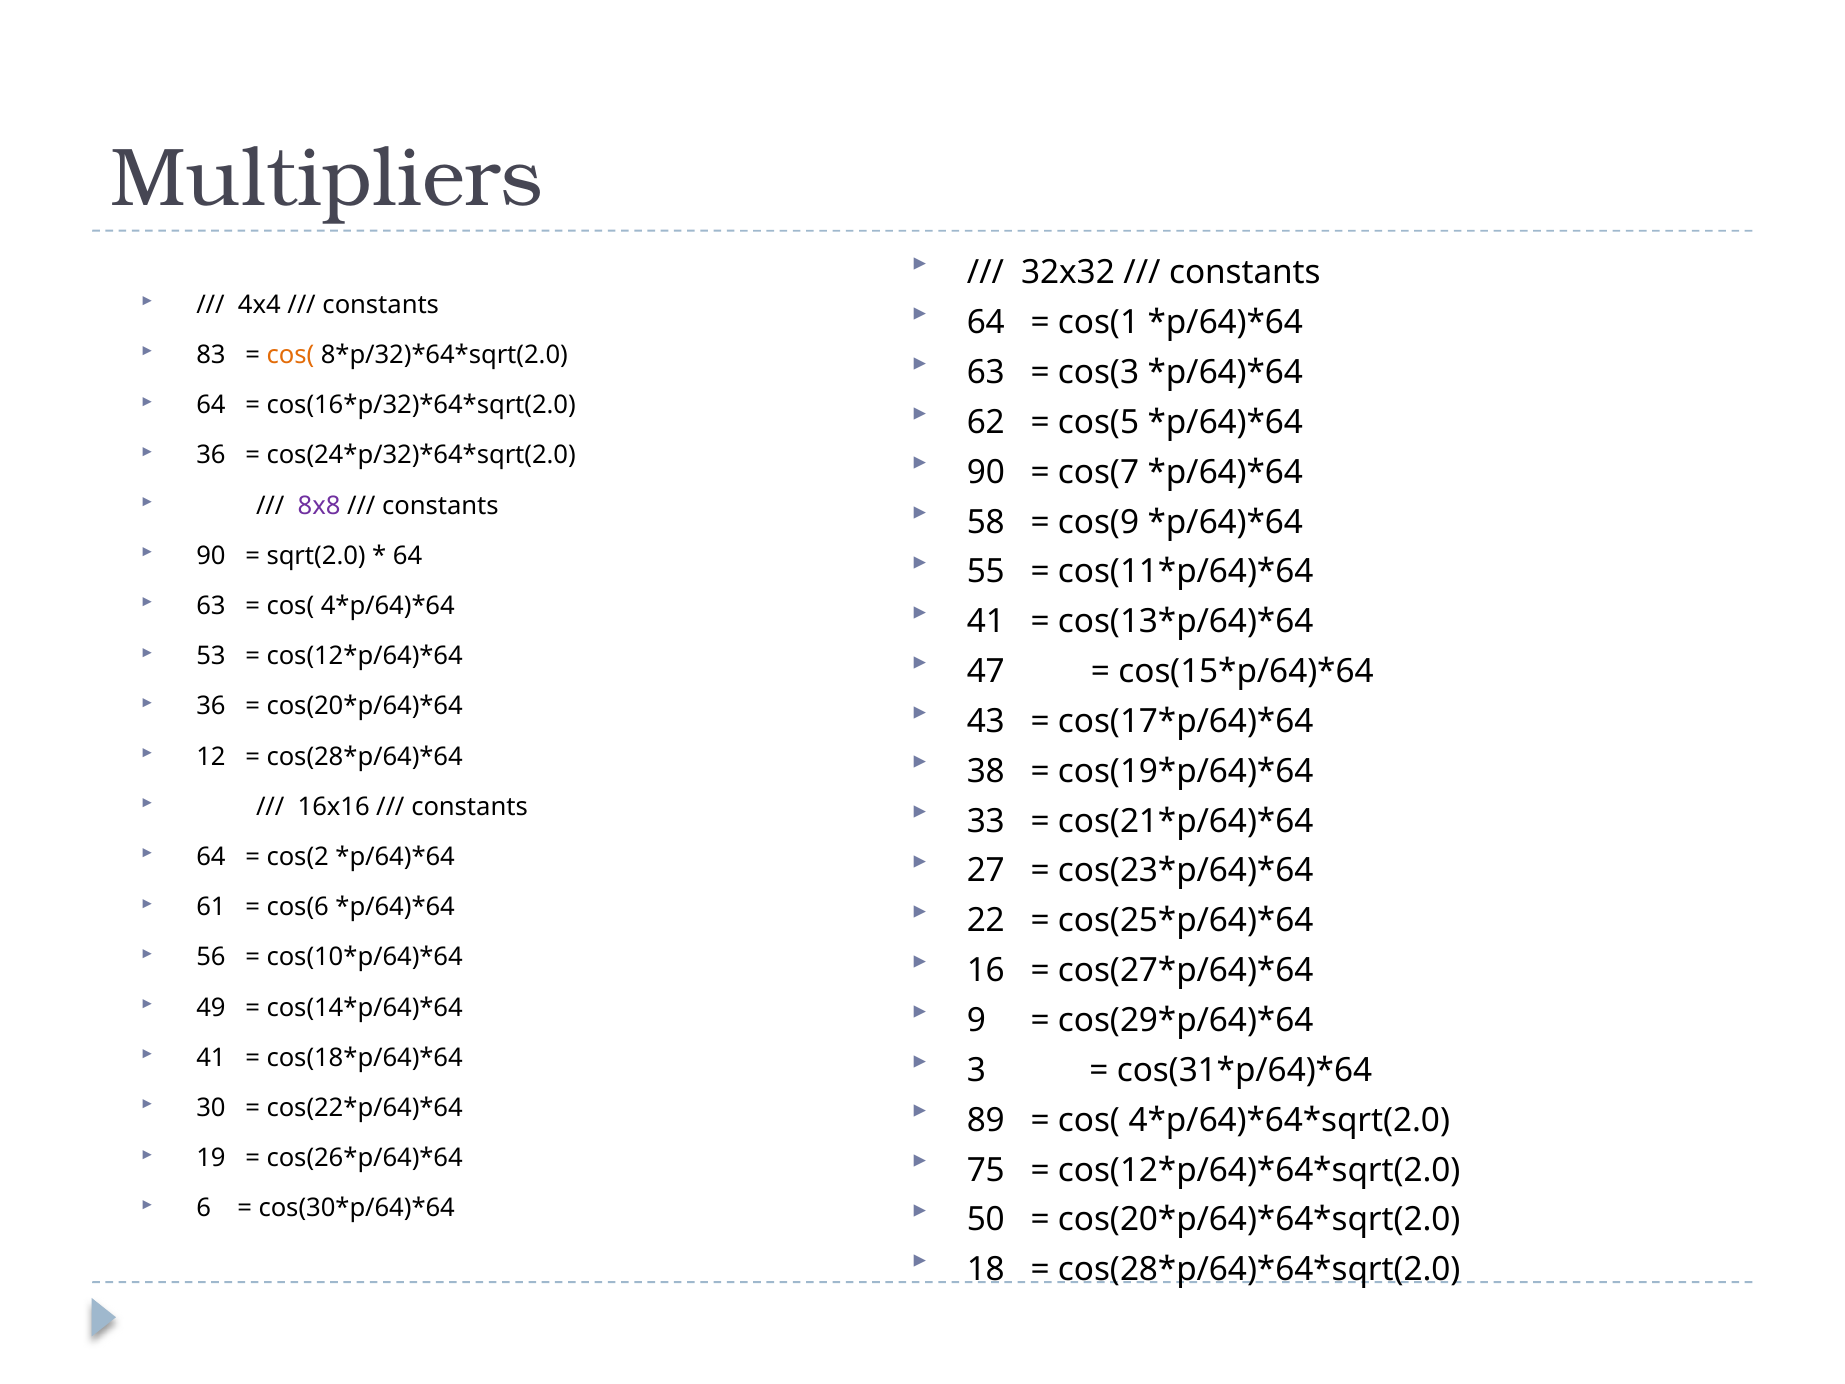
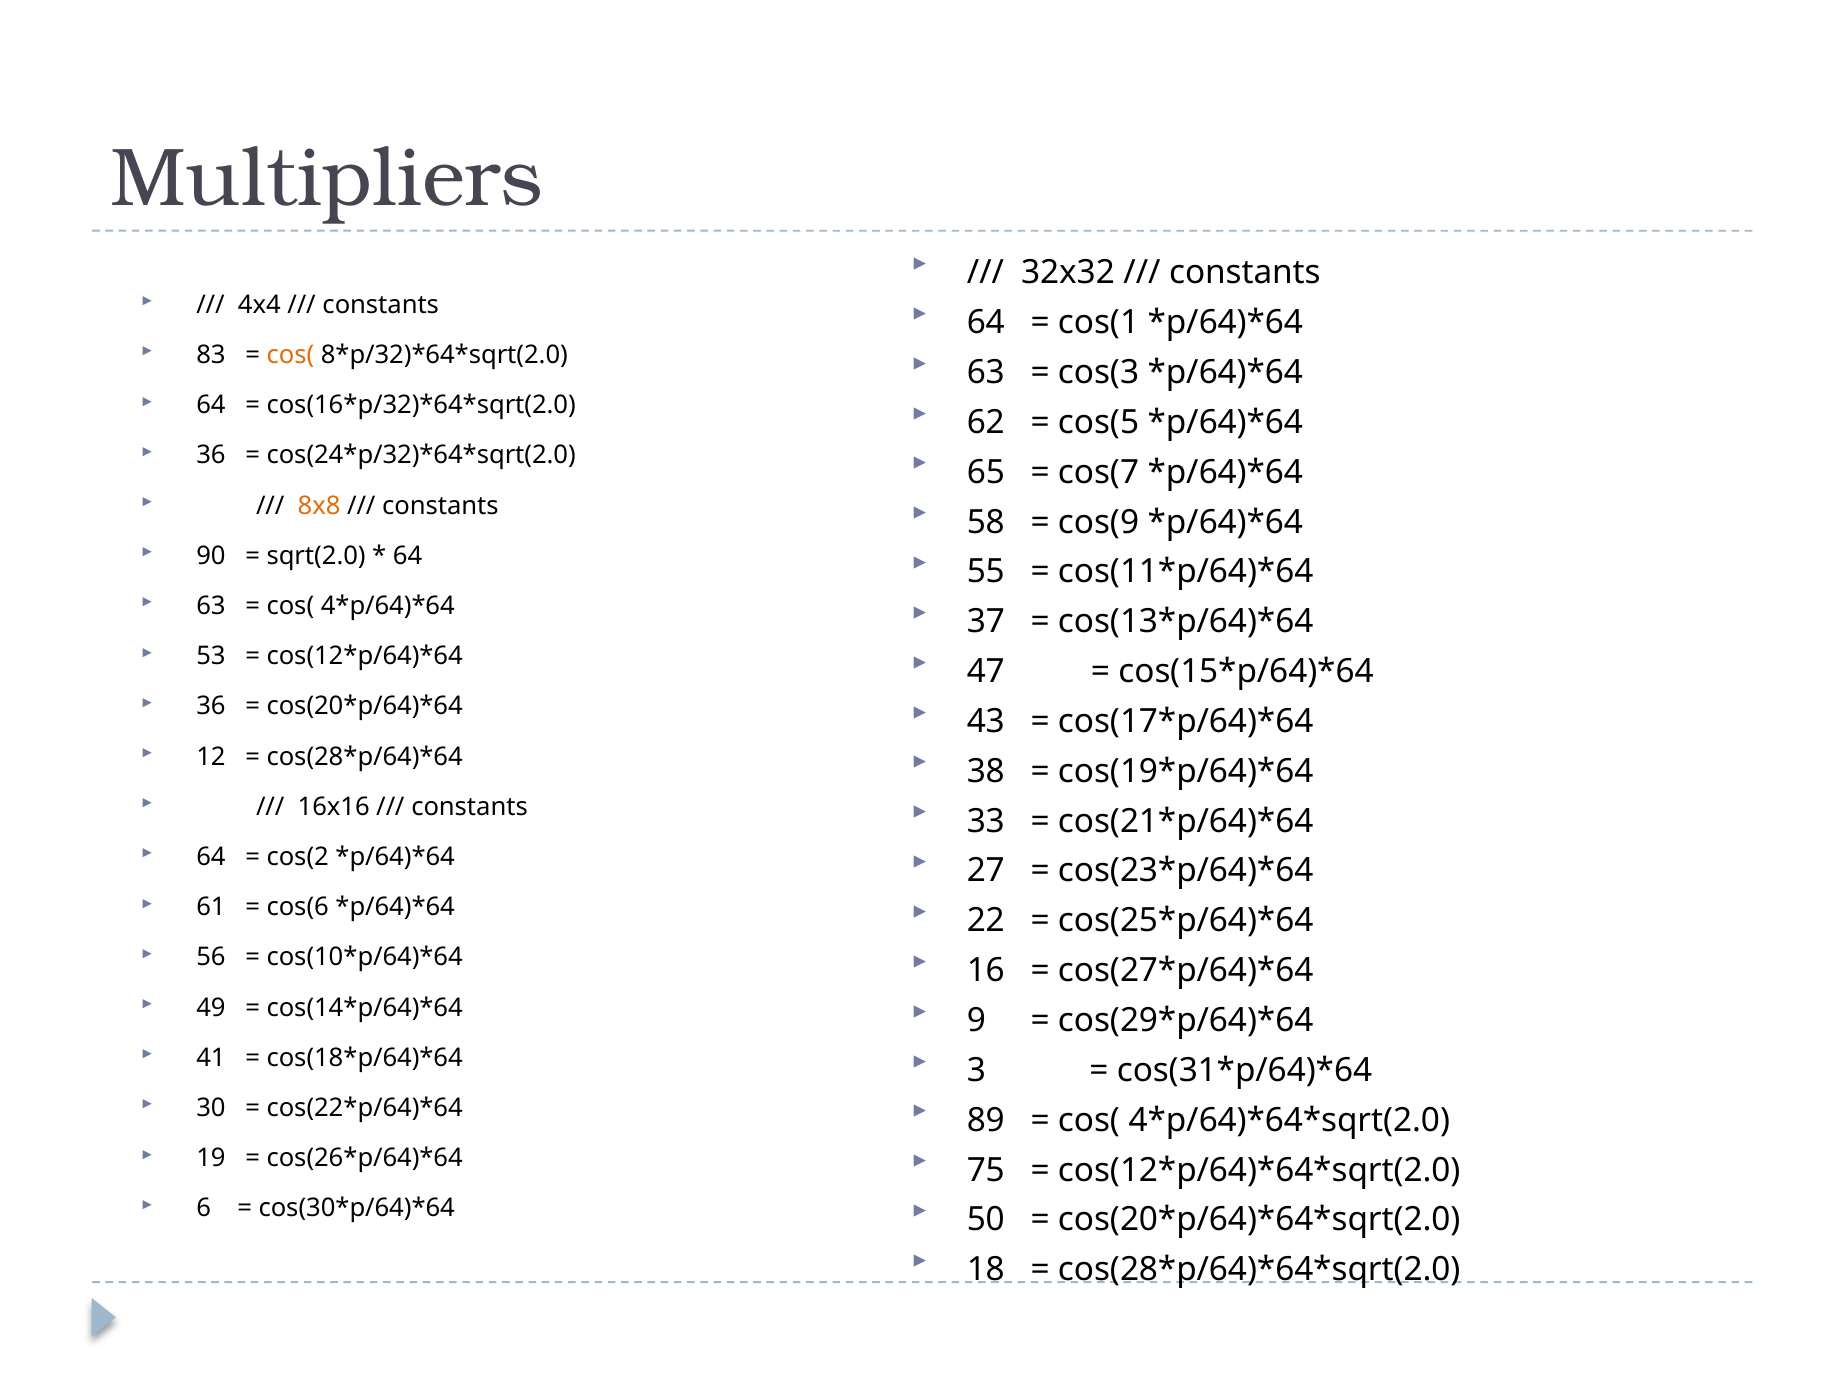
90 at (986, 472): 90 -> 65
8x8 colour: purple -> orange
41 at (986, 622): 41 -> 37
